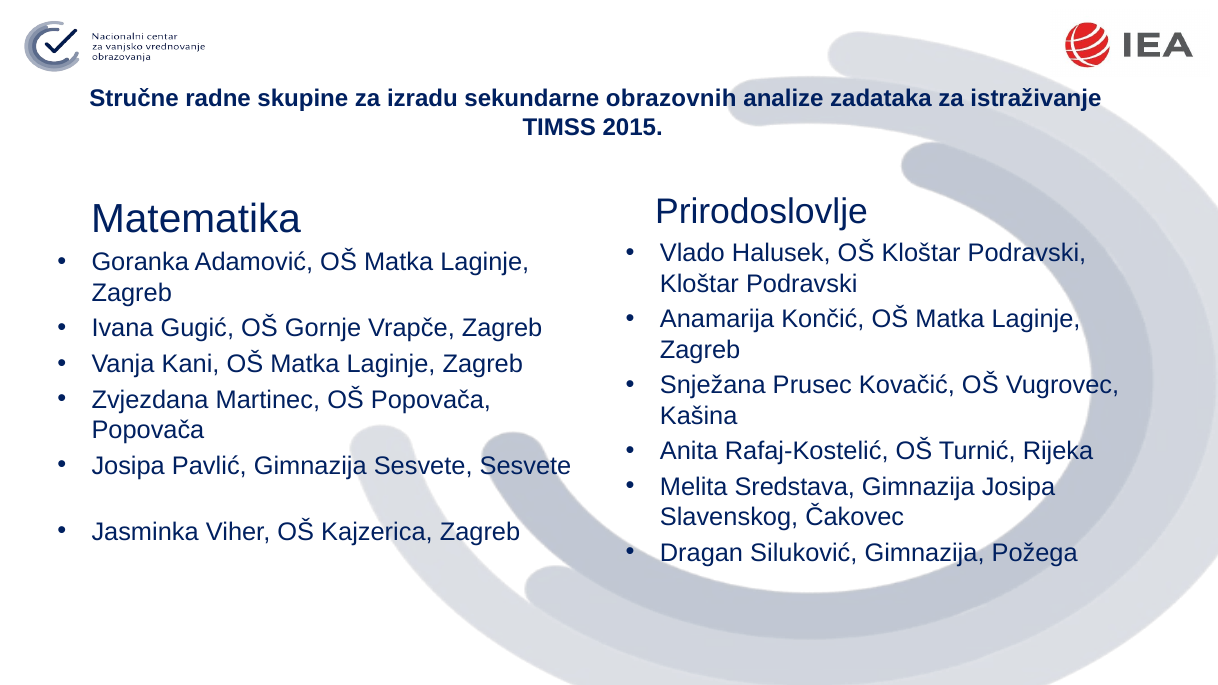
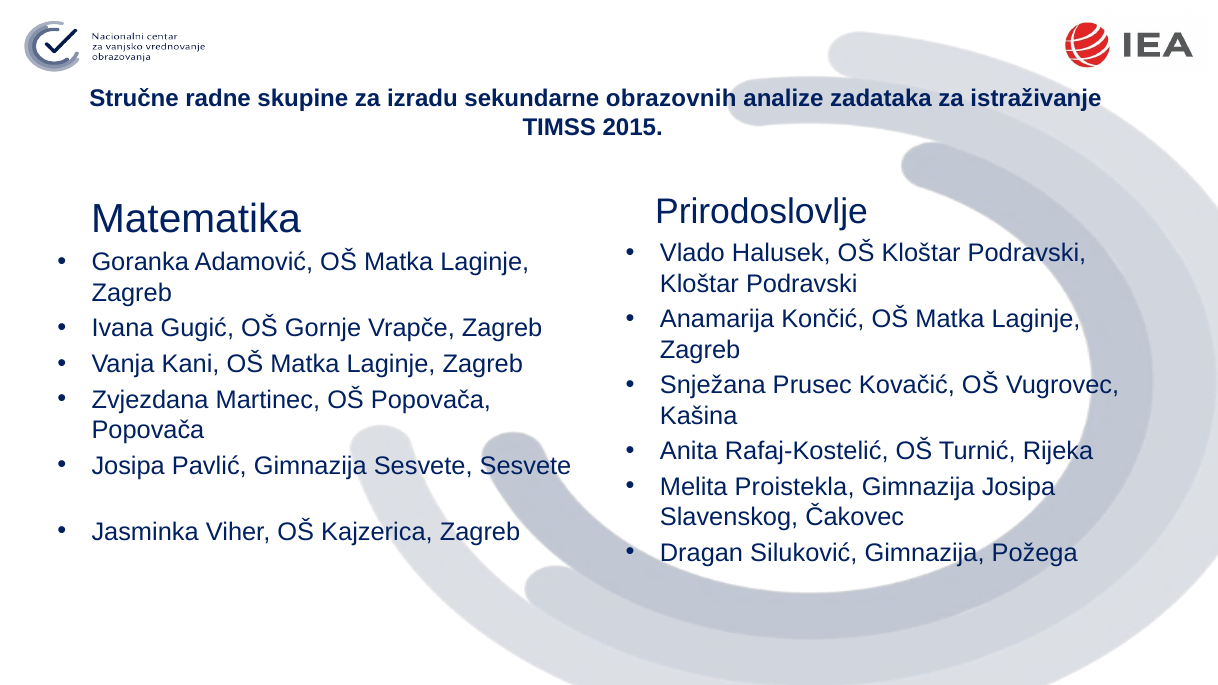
Sredstava: Sredstava -> Proistekla
